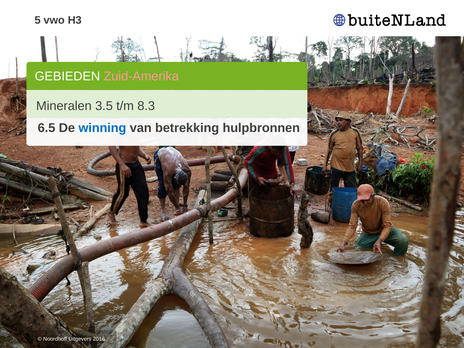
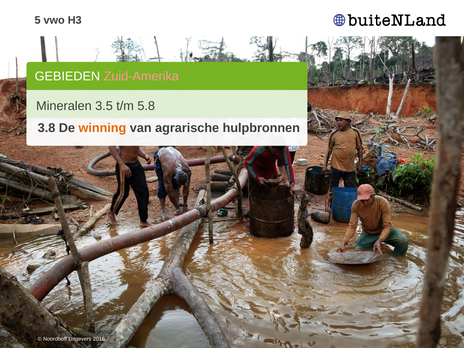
8.3: 8.3 -> 5.8
6.5: 6.5 -> 3.8
winning colour: blue -> orange
betrekking: betrekking -> agrarische
